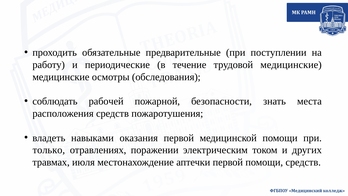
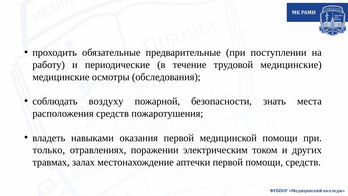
рабочей: рабочей -> воздуху
июля: июля -> залах
